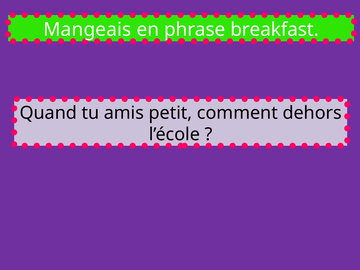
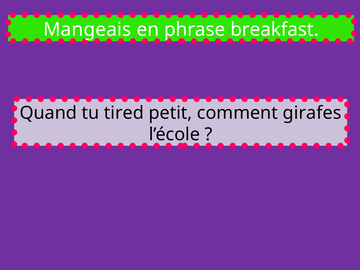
amis: amis -> tired
dehors: dehors -> girafes
